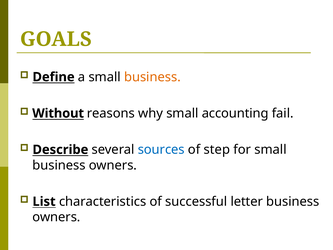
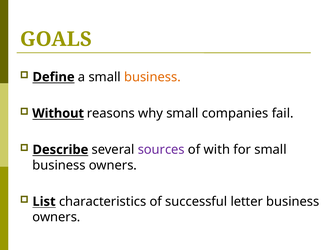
accounting: accounting -> companies
sources colour: blue -> purple
step: step -> with
